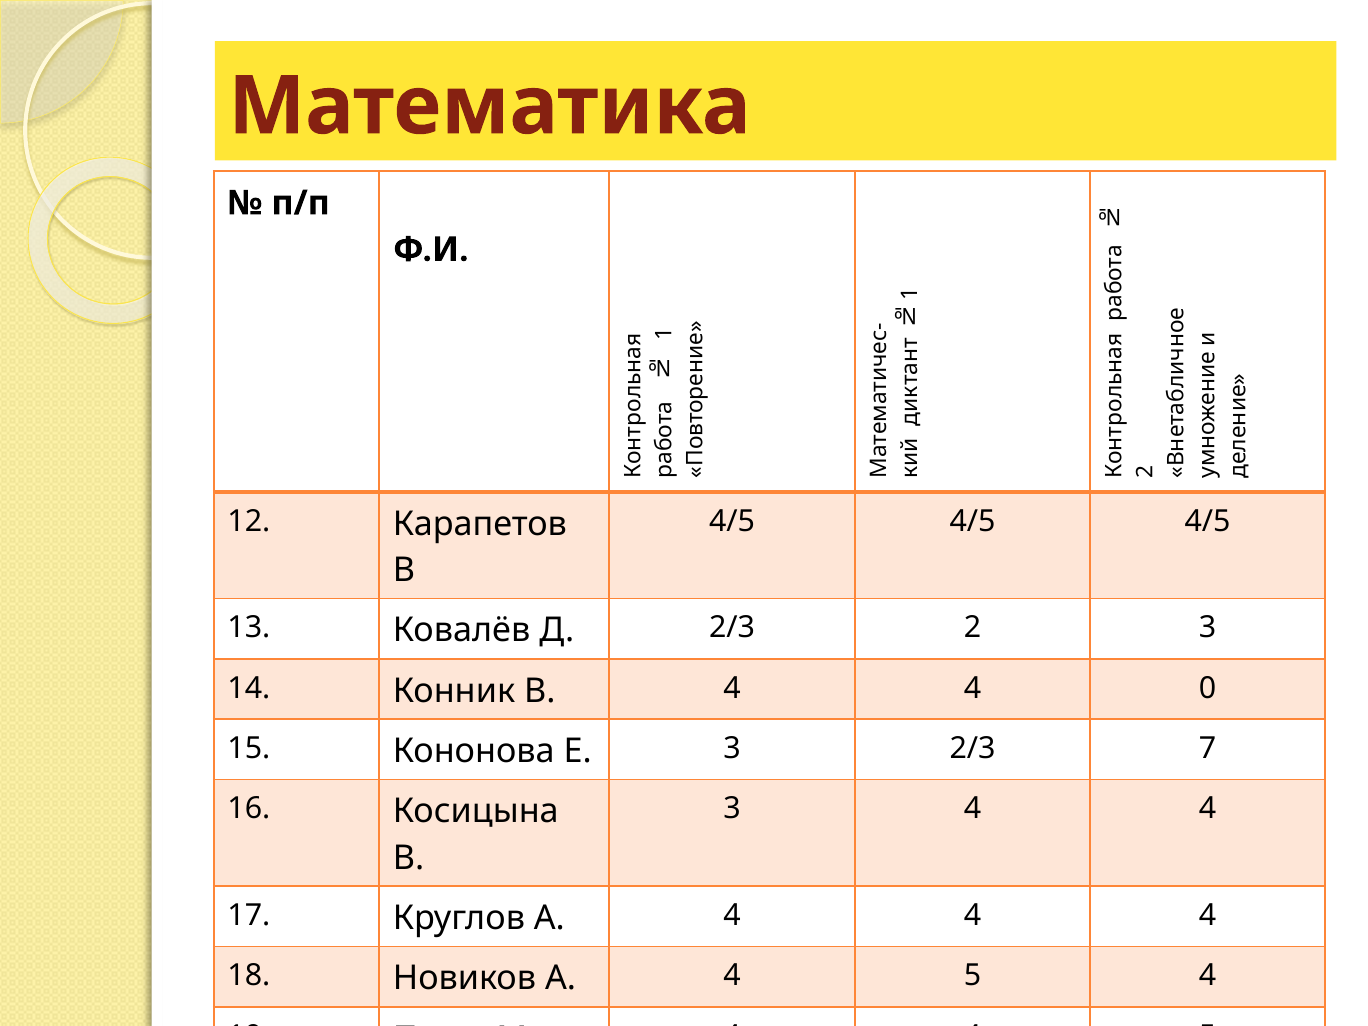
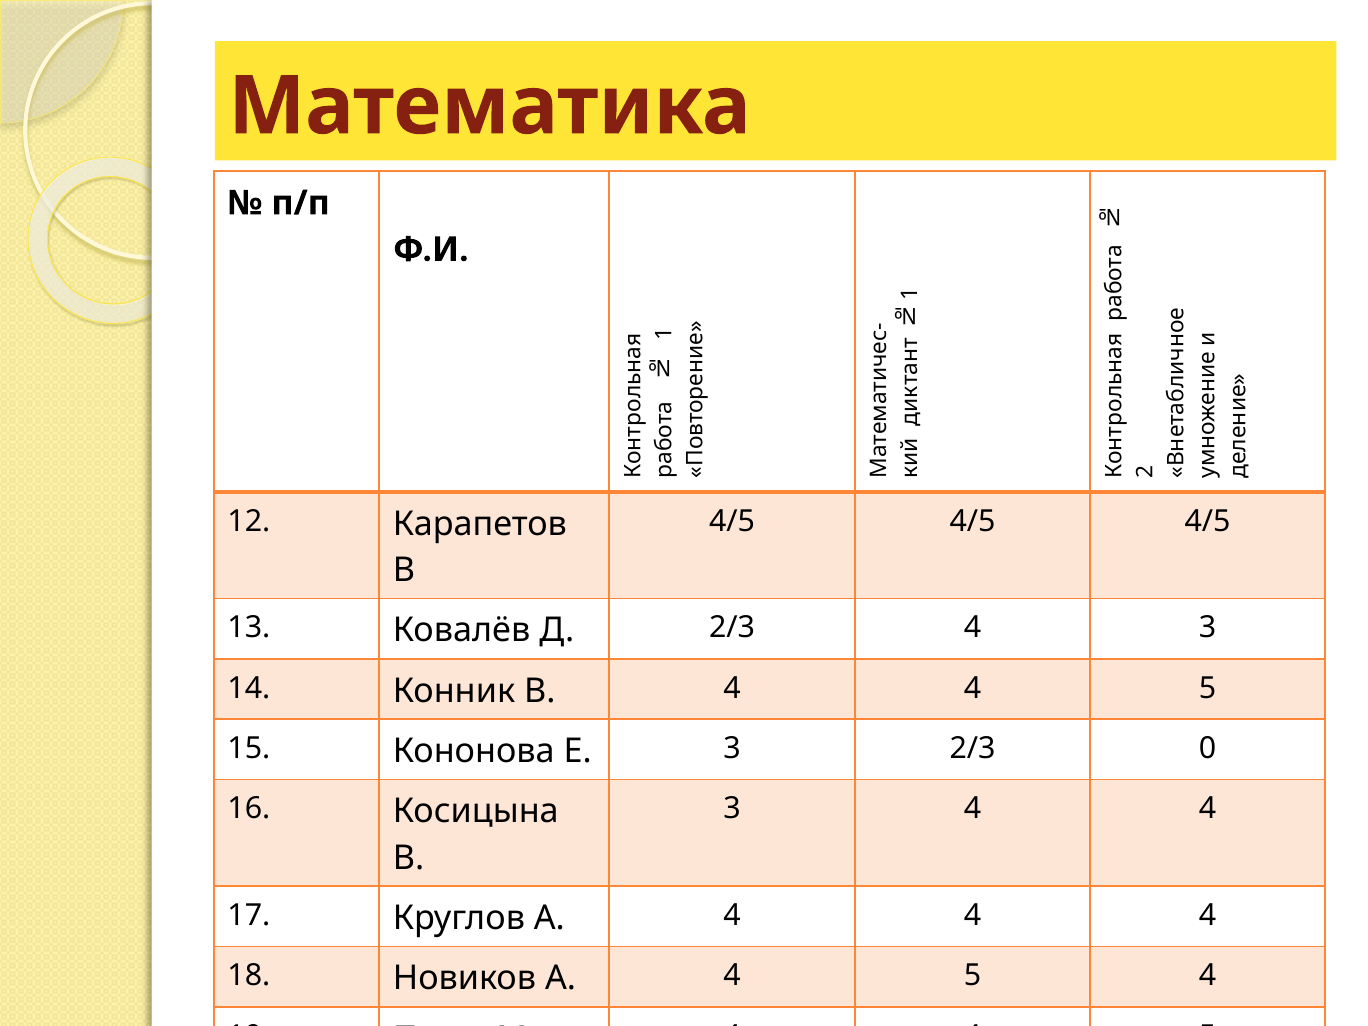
2/3 2: 2 -> 4
В 4 4 0: 0 -> 5
7: 7 -> 0
